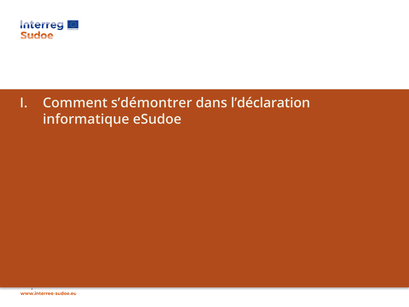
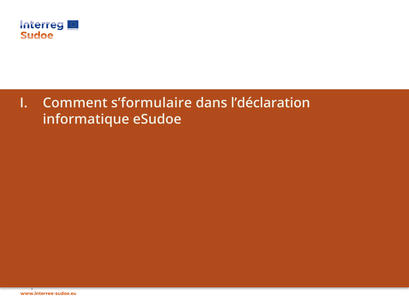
s’démontrer: s’démontrer -> s’formulaire
